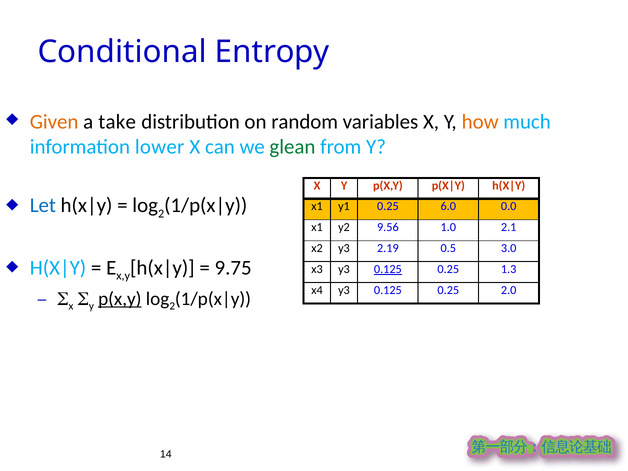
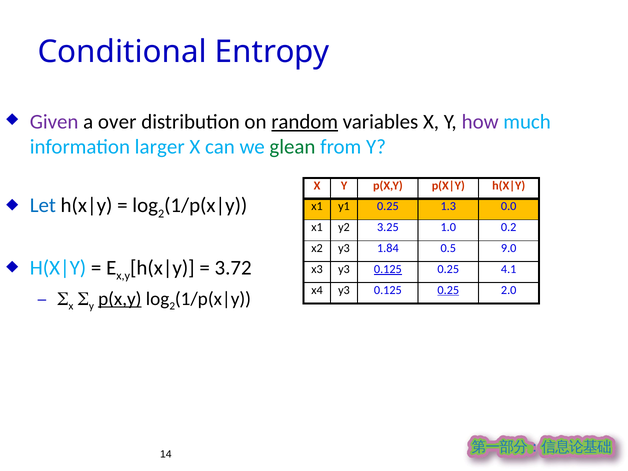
Given colour: orange -> purple
take: take -> over
random underline: none -> present
how colour: orange -> purple
lower: lower -> larger
6.0: 6.0 -> 1.3
9.56: 9.56 -> 3.25
2.1: 2.1 -> 0.2
2.19: 2.19 -> 1.84
3.0: 3.0 -> 9.0
9.75: 9.75 -> 3.72
1.3: 1.3 -> 4.1
0.25 at (448, 290) underline: none -> present
